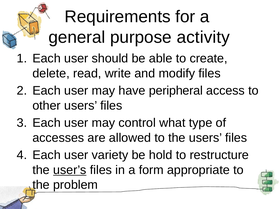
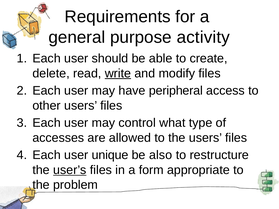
write underline: none -> present
variety: variety -> unique
hold: hold -> also
